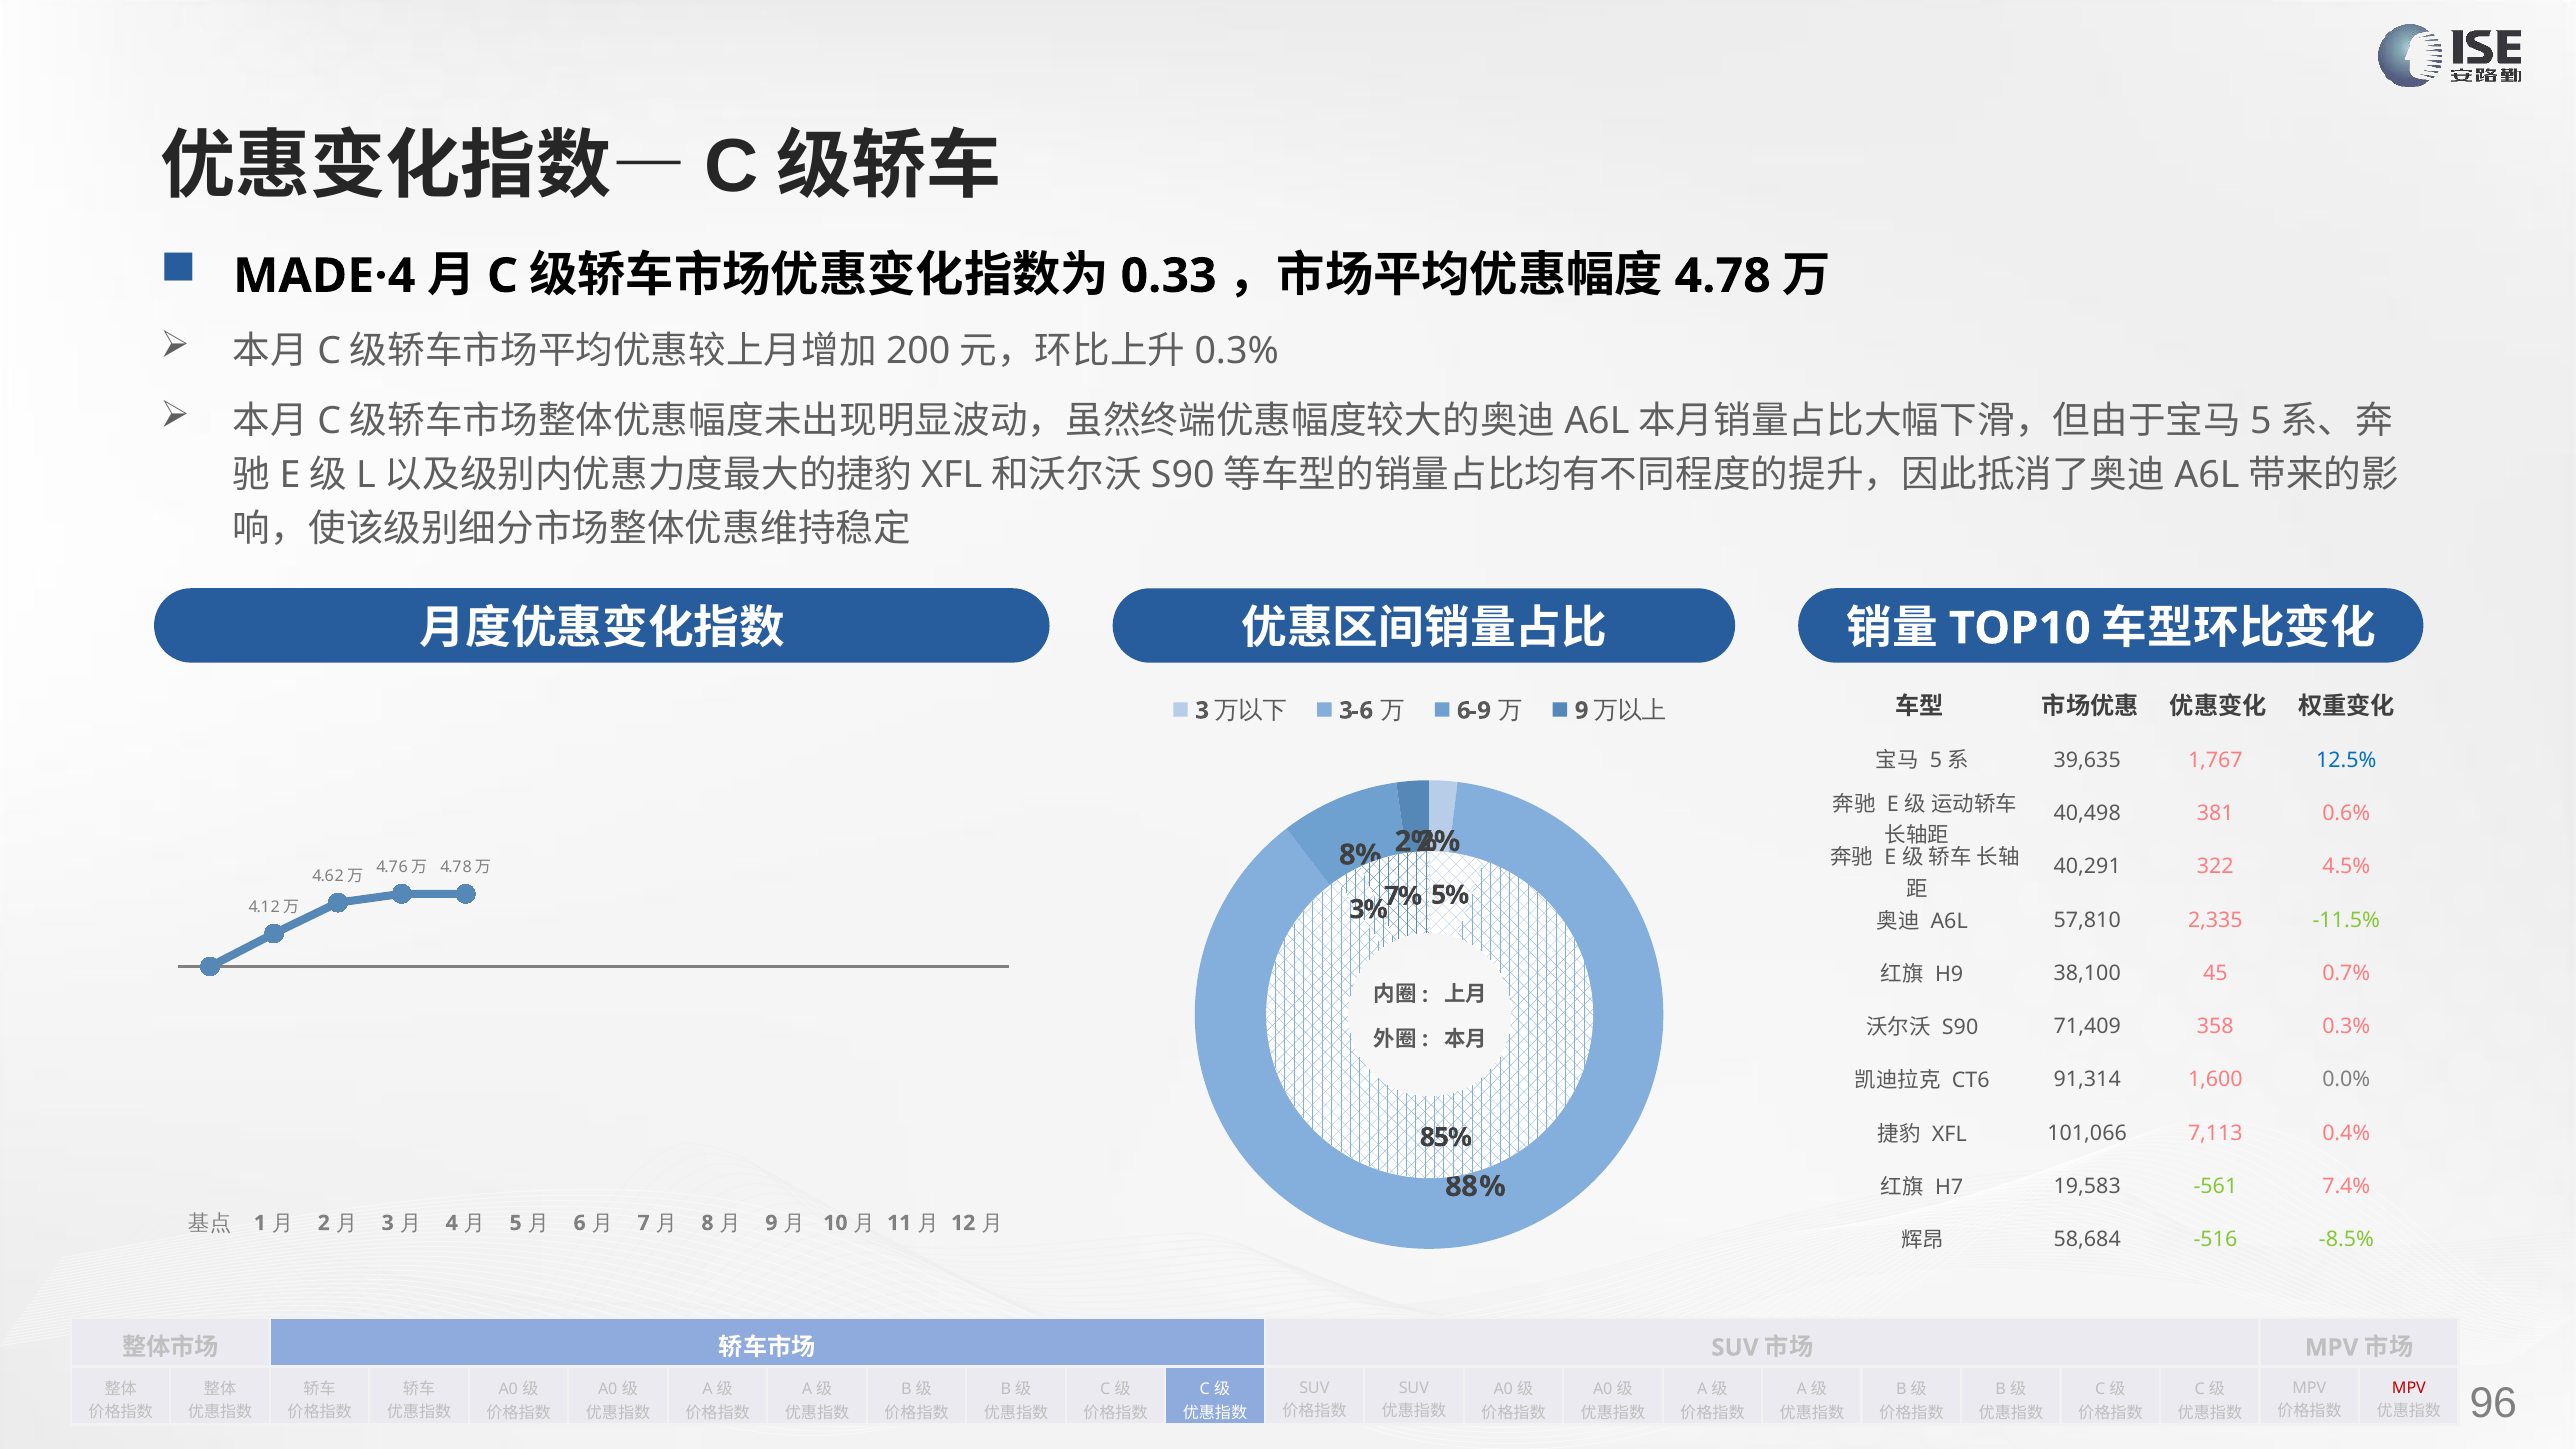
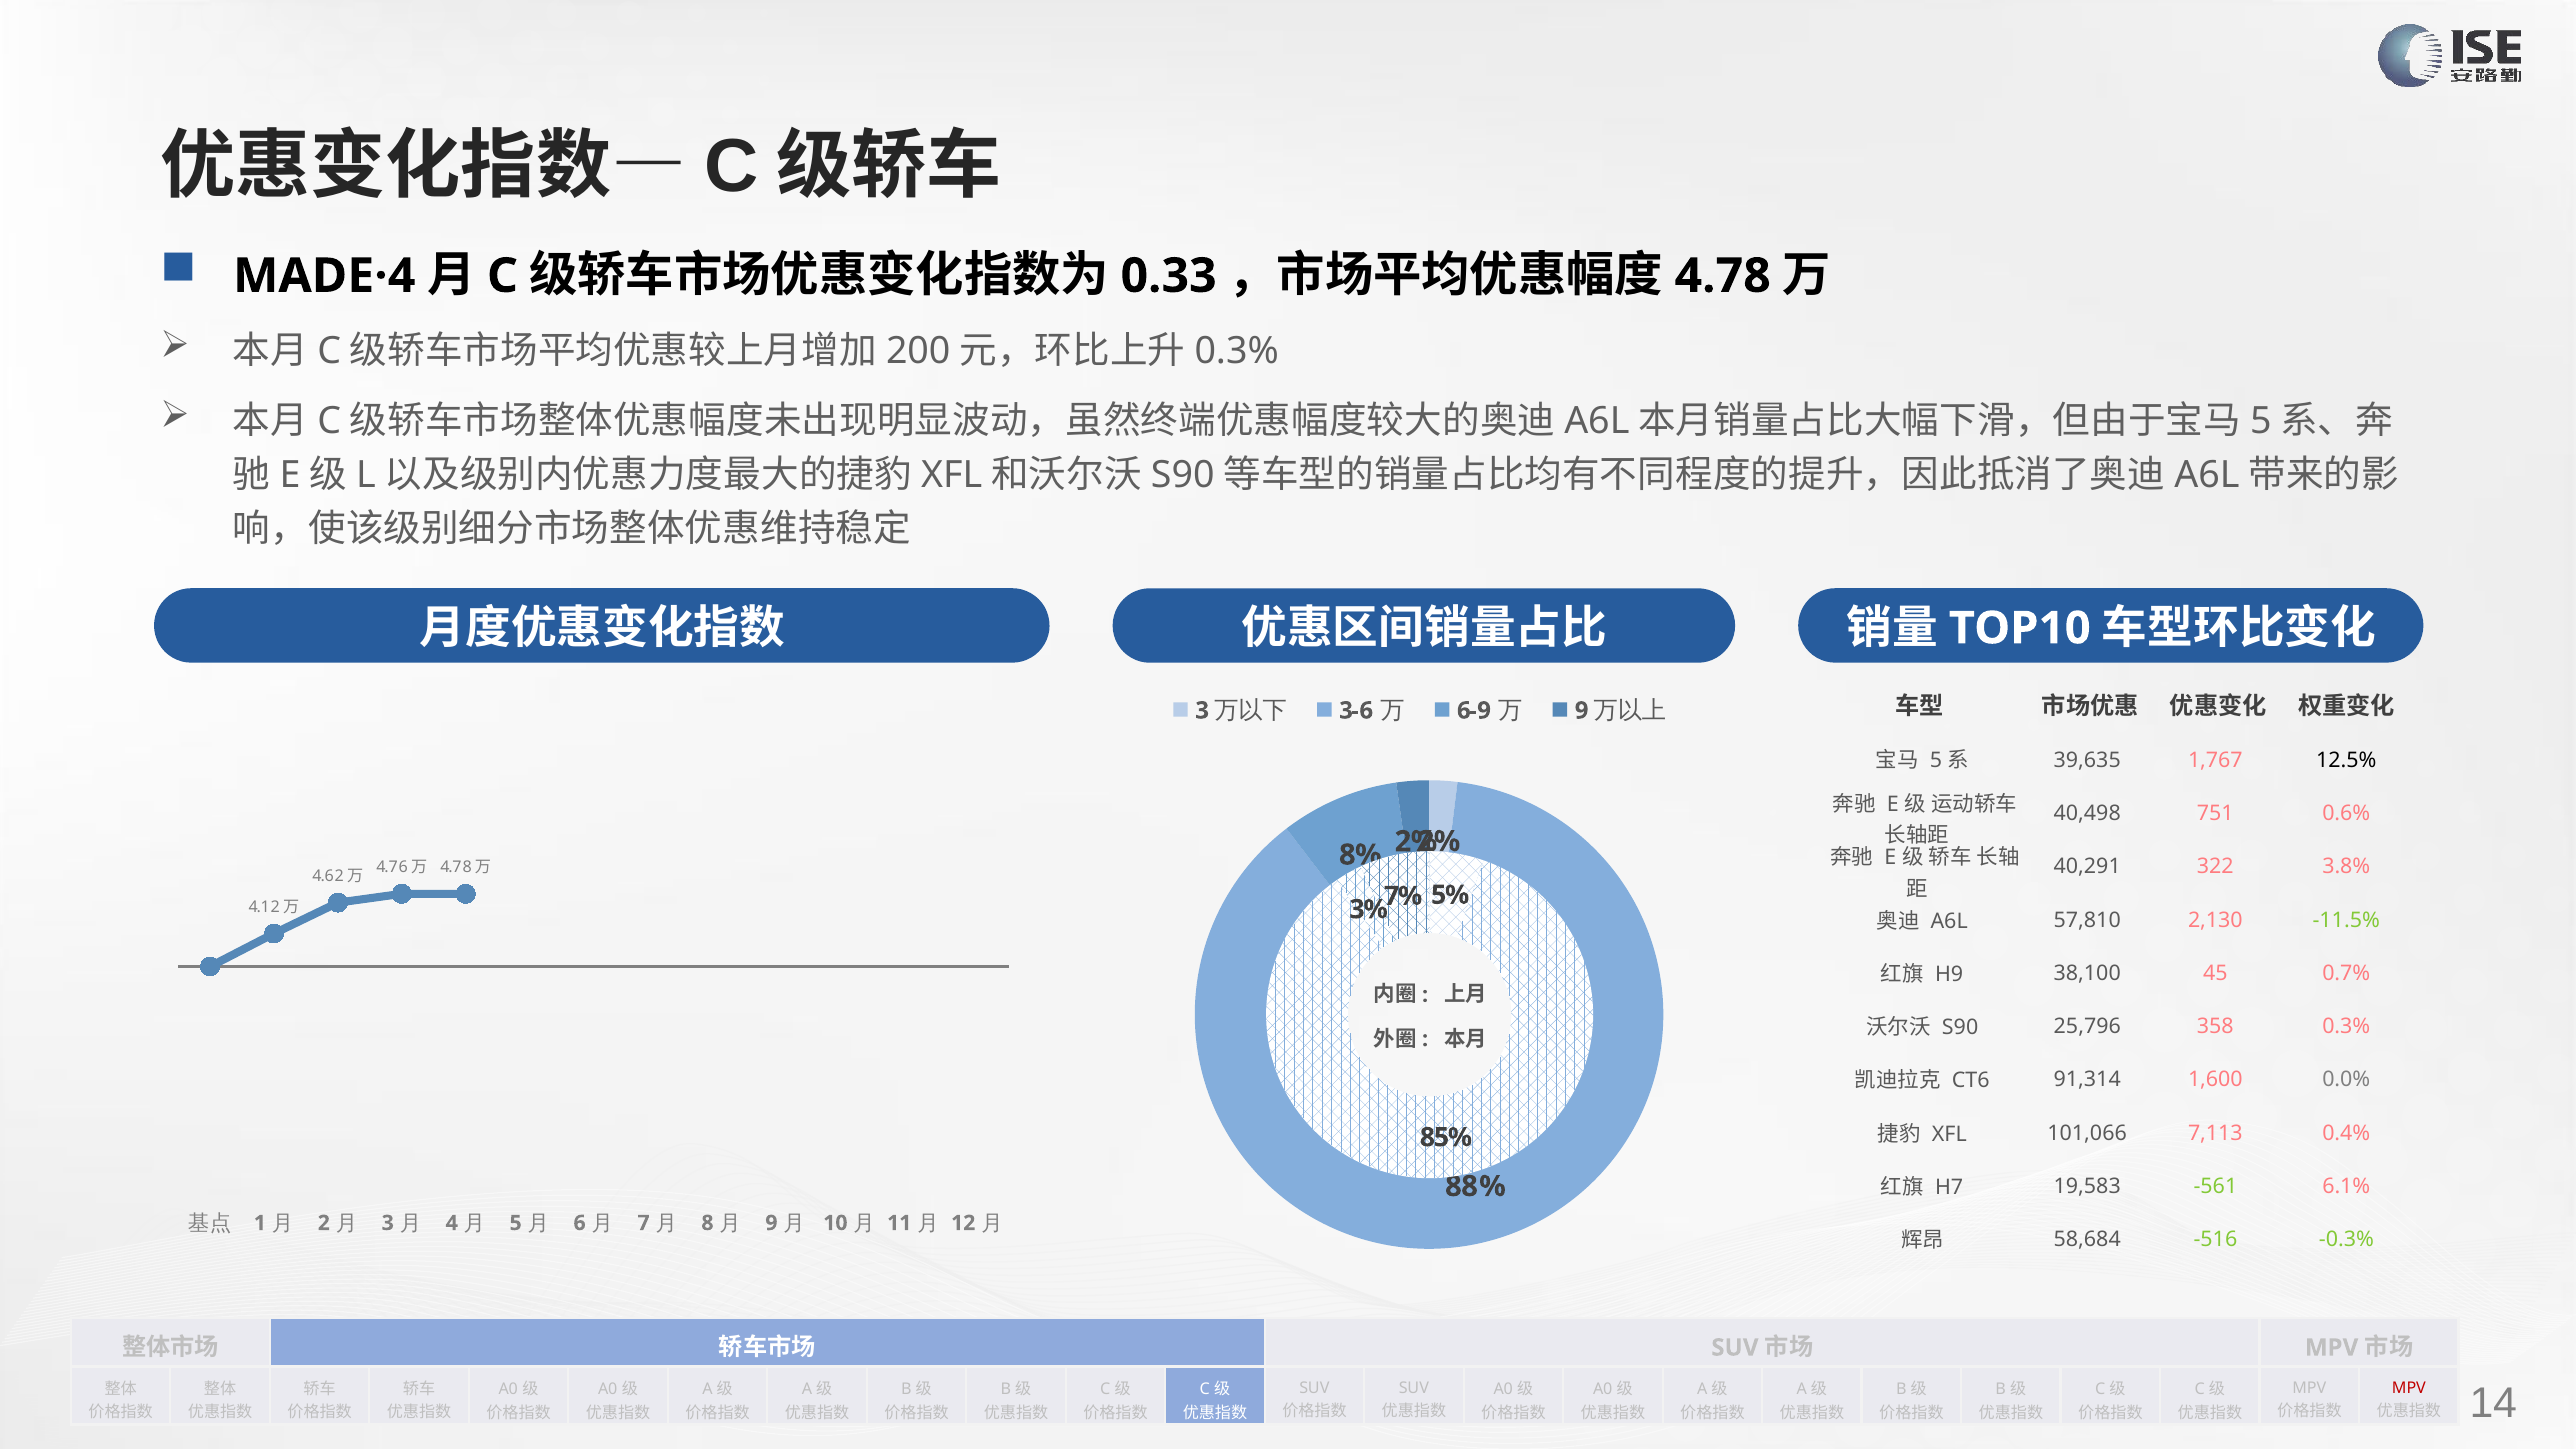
12.5% colour: blue -> black
381: 381 -> 751
4.5%: 4.5% -> 3.8%
2,335: 2,335 -> 2,130
71,409: 71,409 -> 25,796
7.4%: 7.4% -> 6.1%
-8.5%: -8.5% -> -0.3%
96: 96 -> 14
